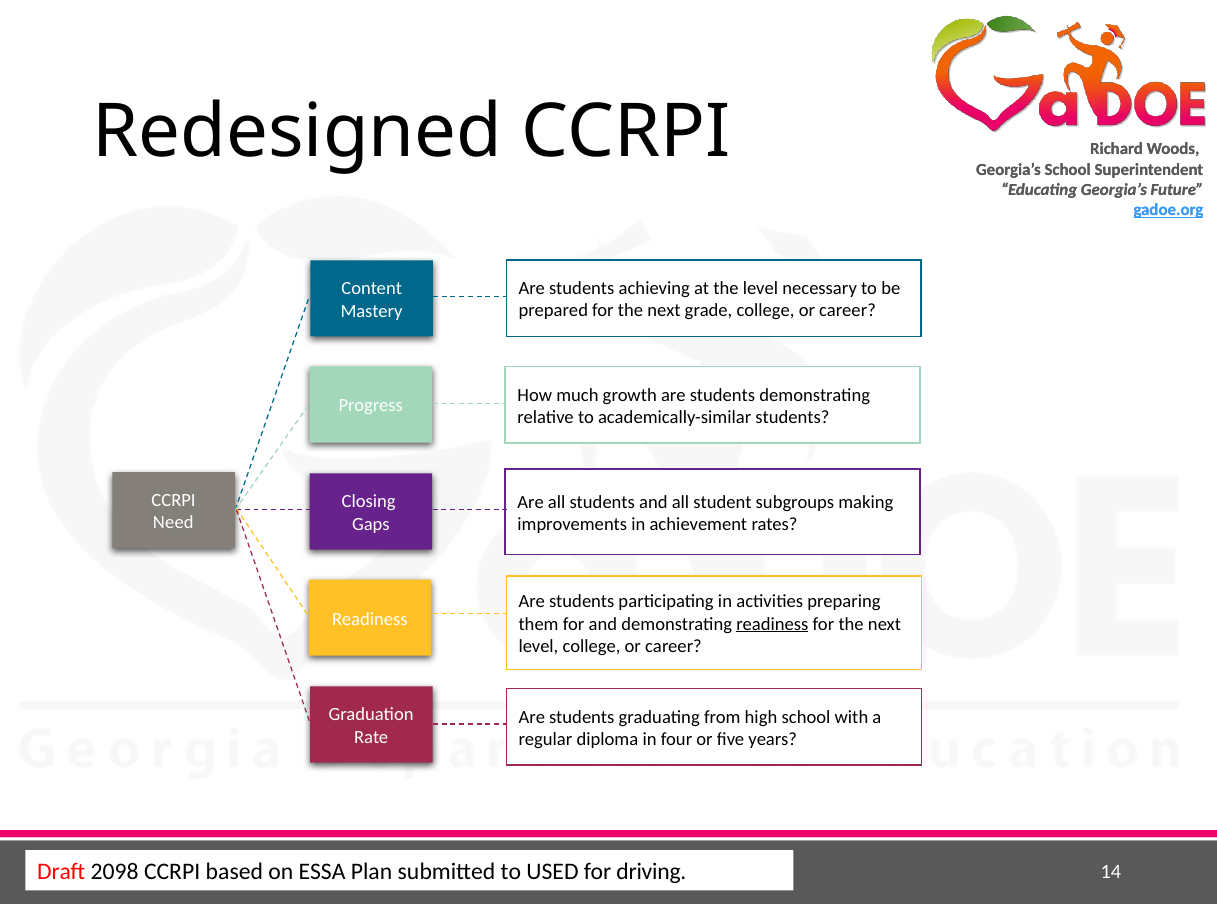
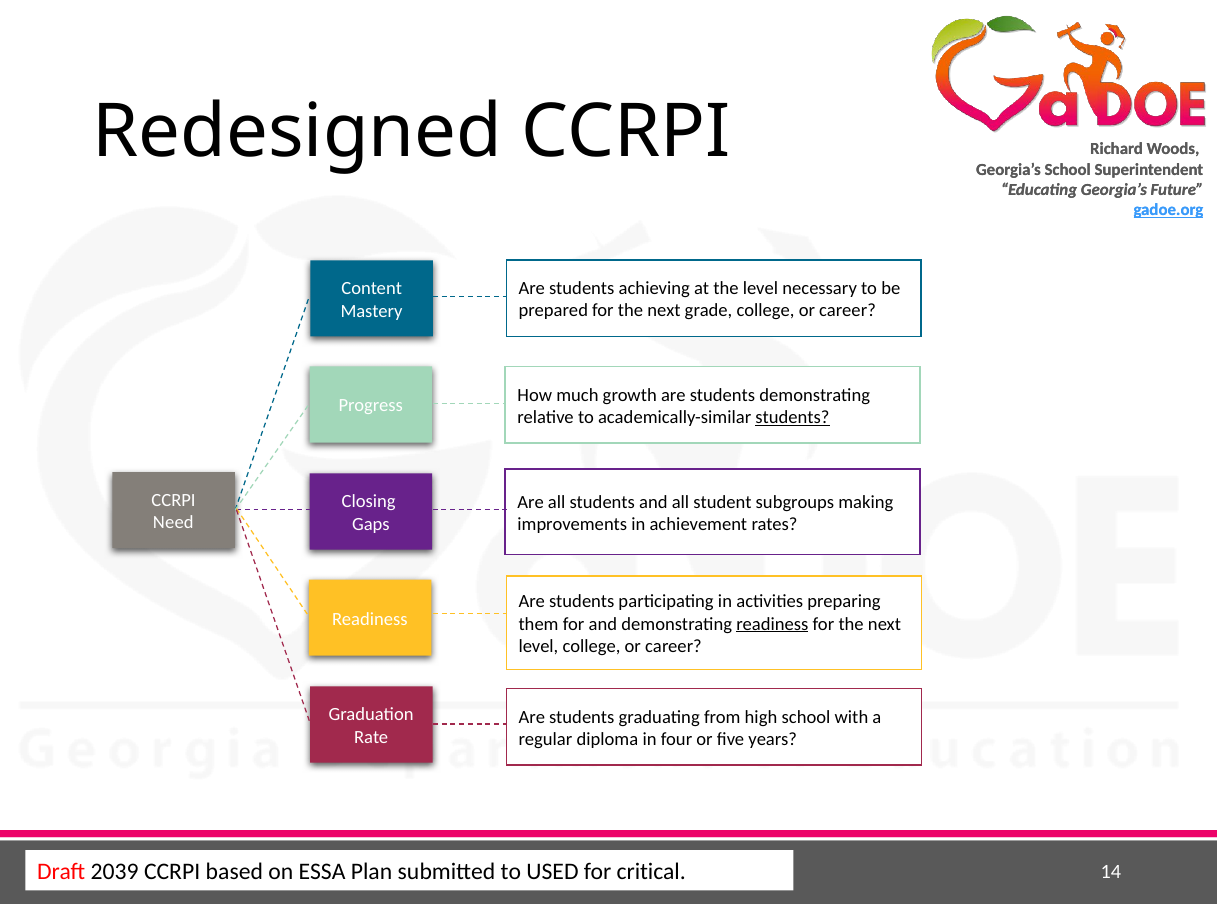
students at (792, 417) underline: none -> present
2098: 2098 -> 2039
driving: driving -> critical
